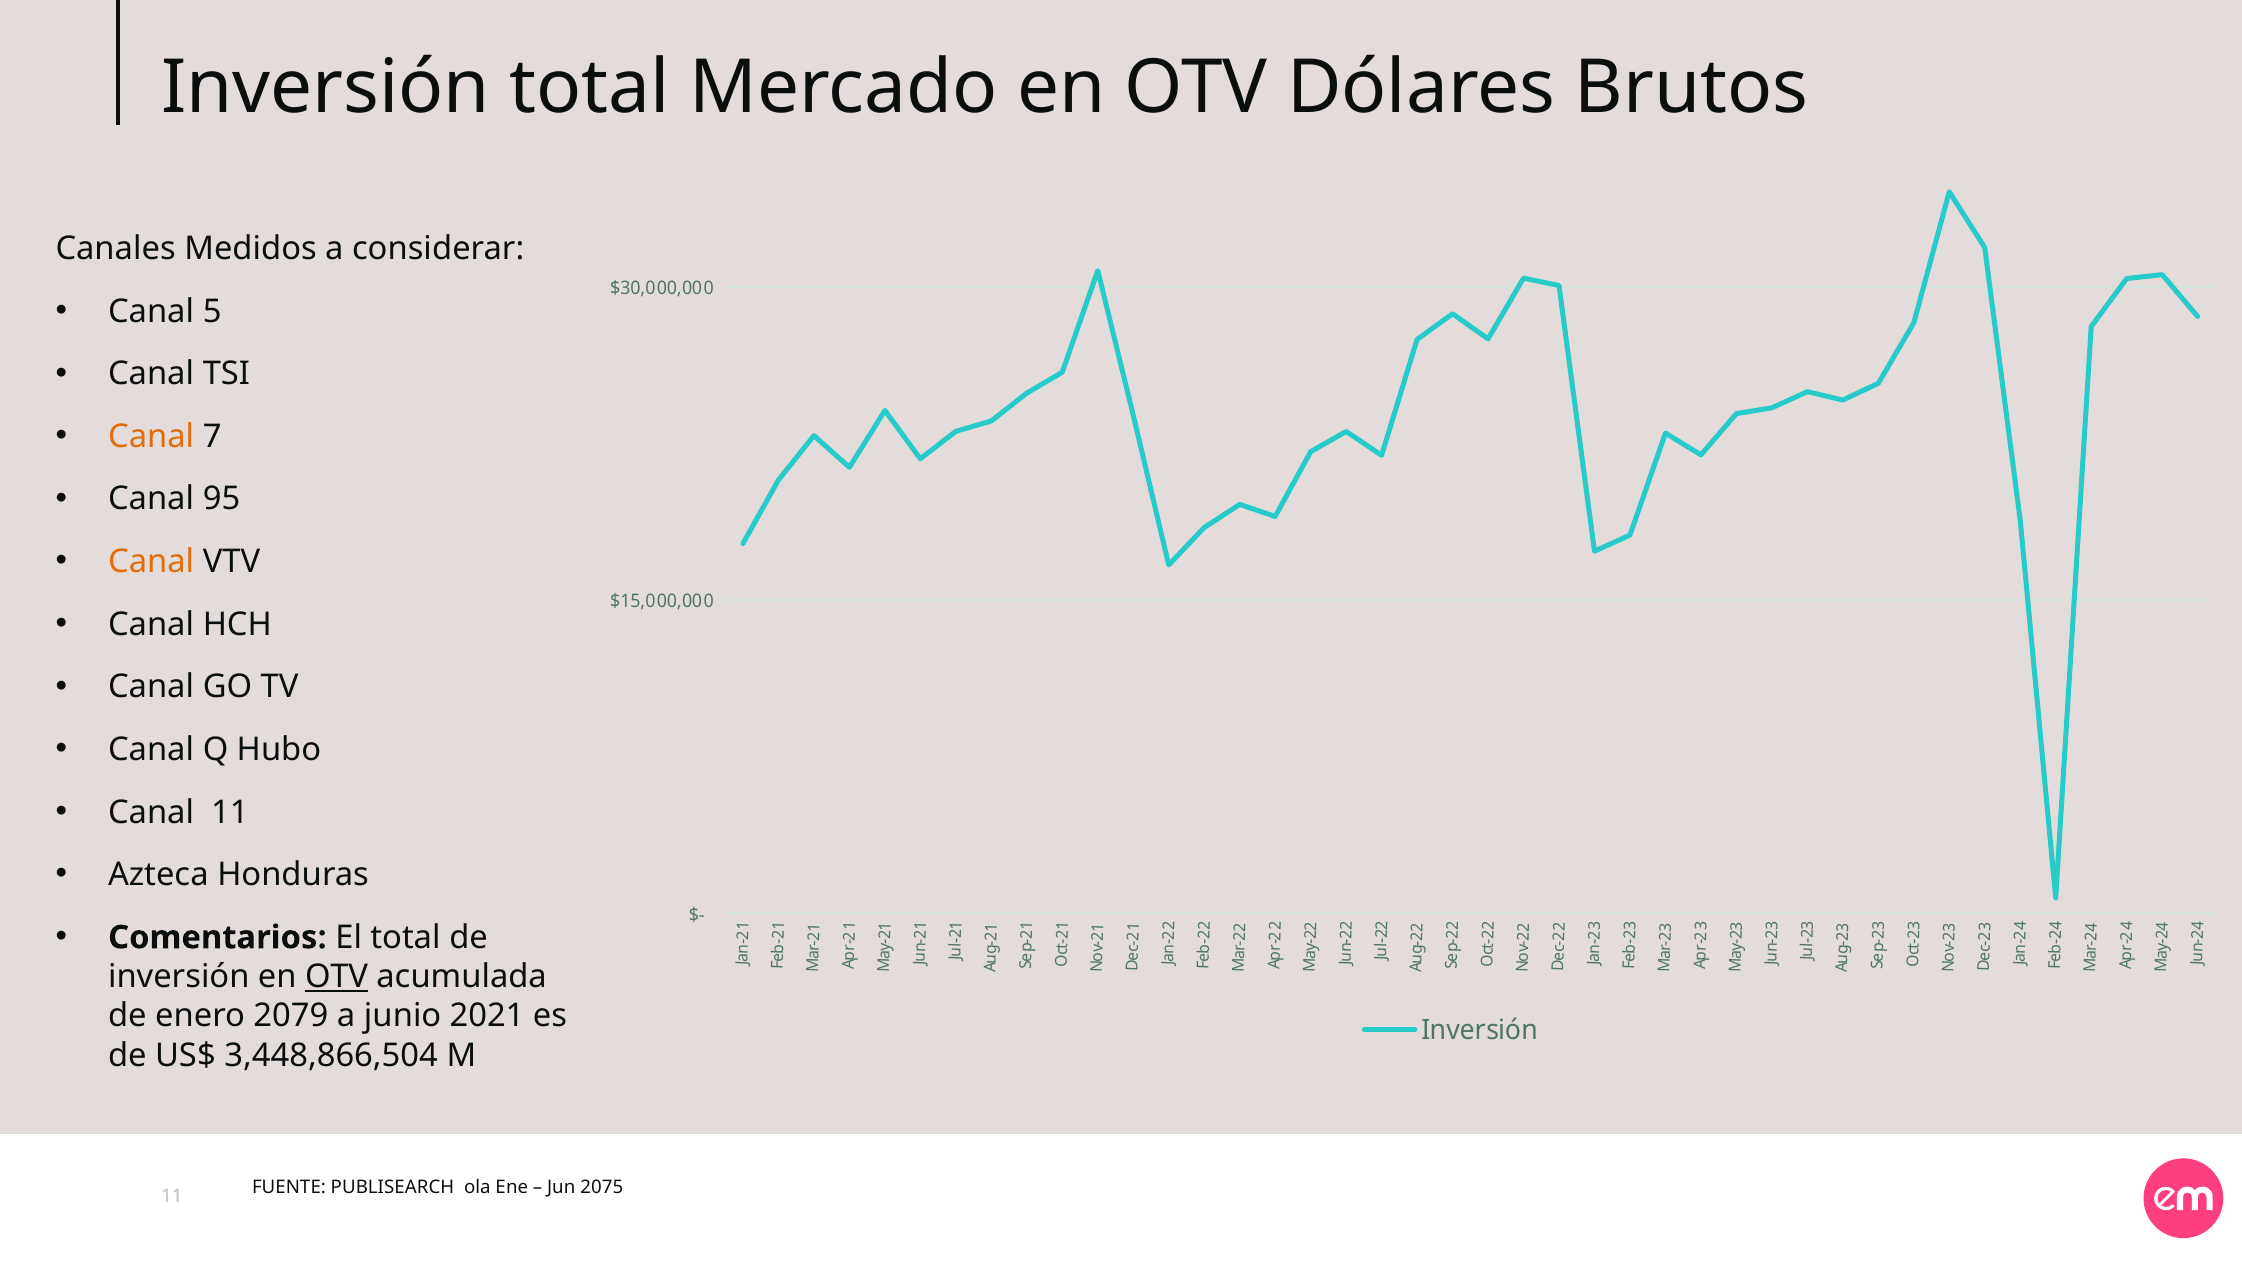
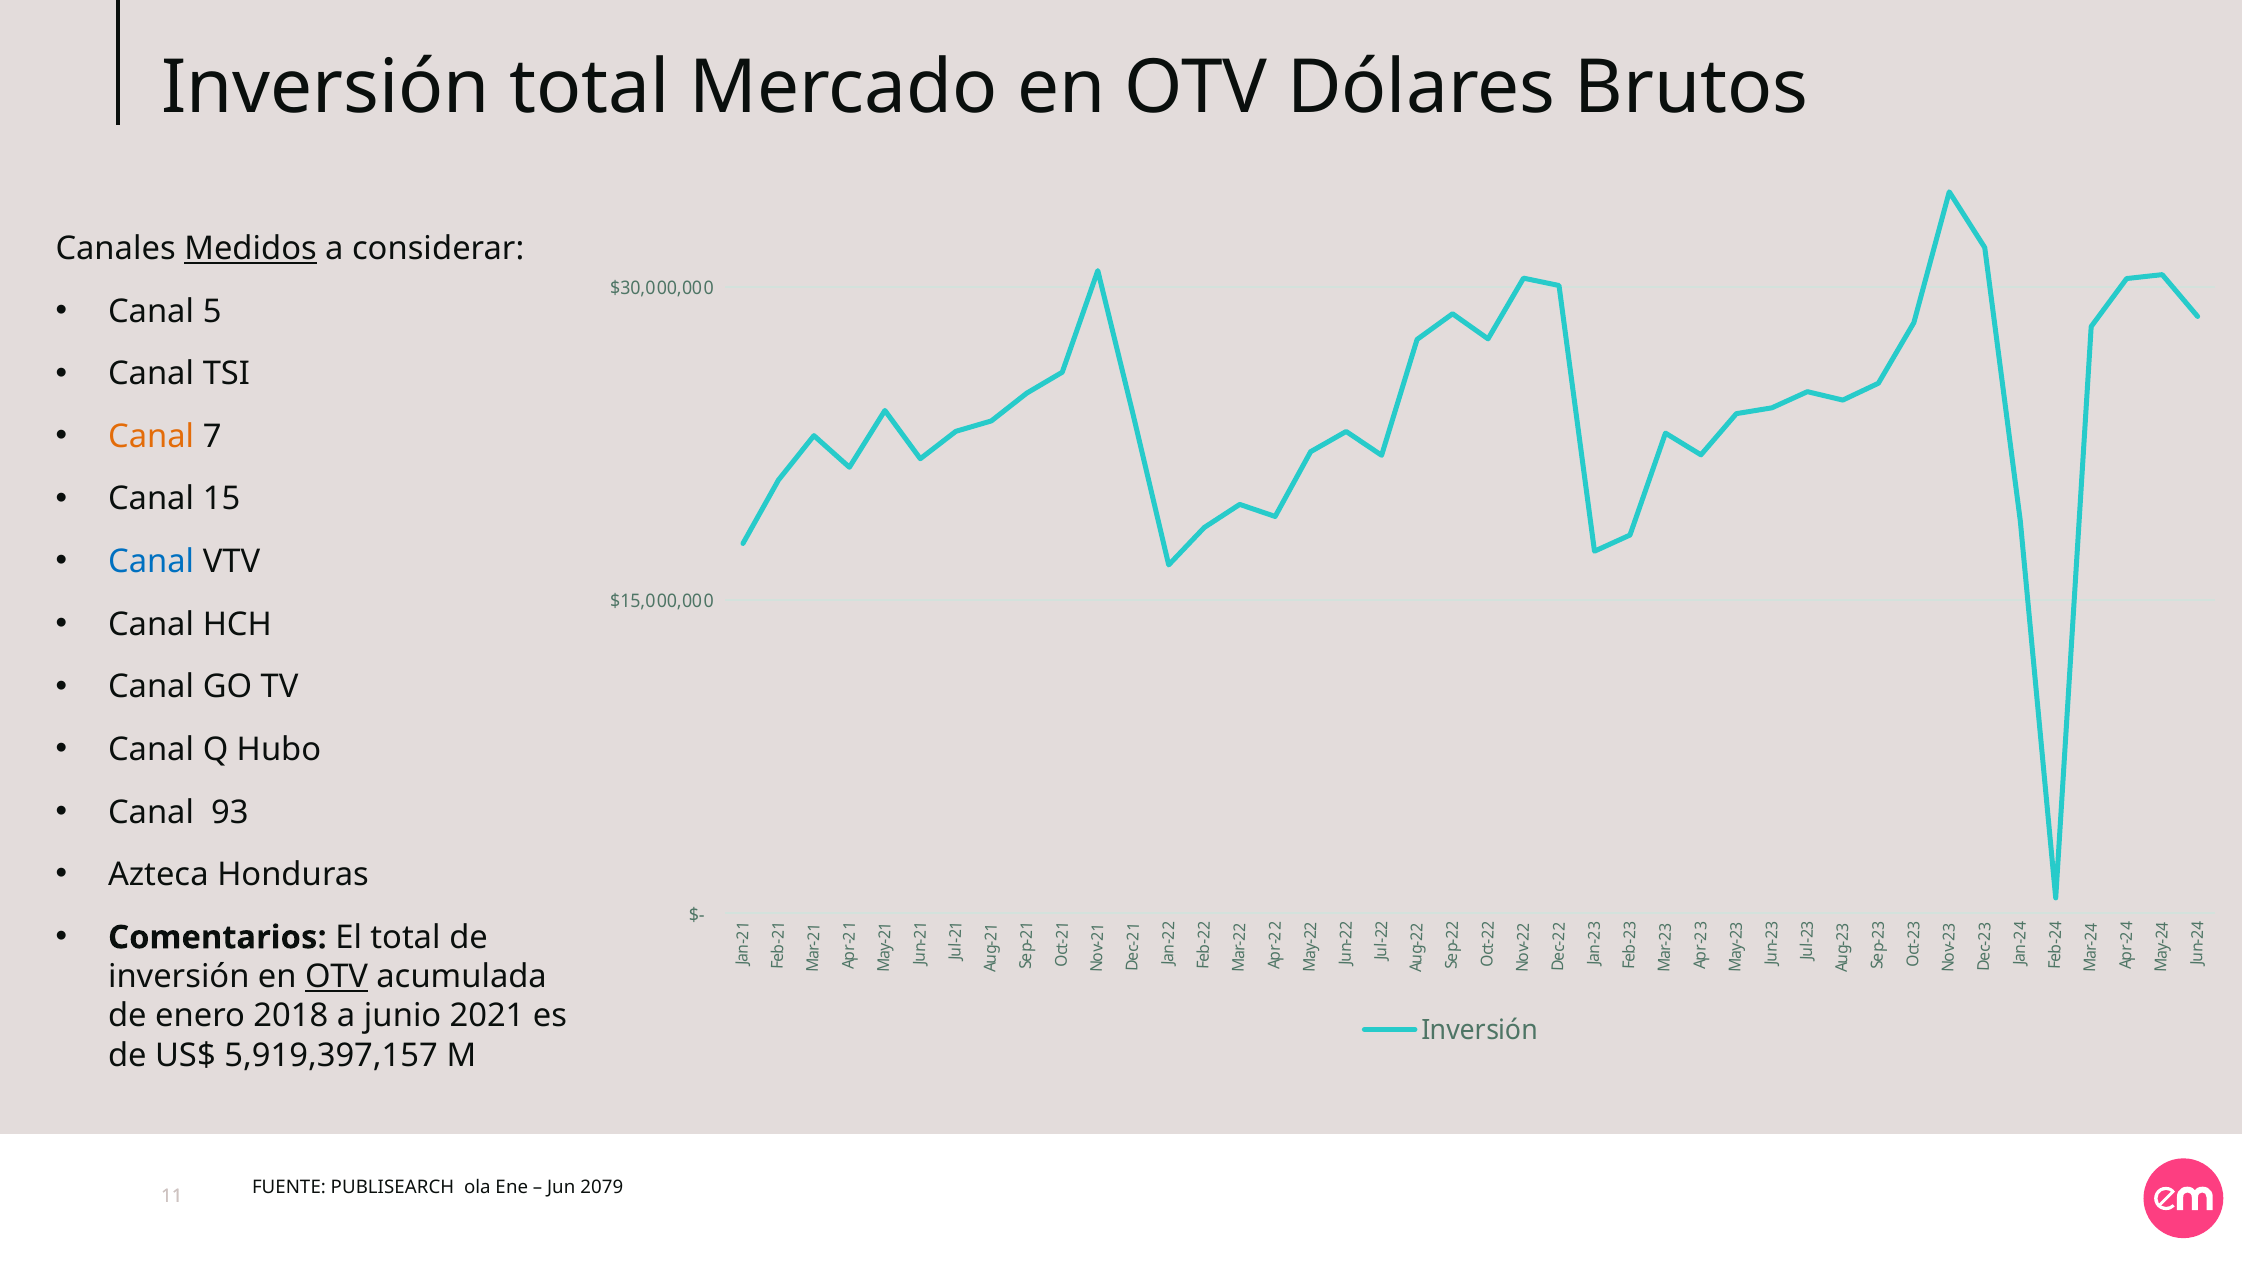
Medidos underline: none -> present
95: 95 -> 15
Canal at (151, 562) colour: orange -> blue
Canal 11: 11 -> 93
2079: 2079 -> 2018
3,448,866,504: 3,448,866,504 -> 5,919,397,157
2075: 2075 -> 2079
